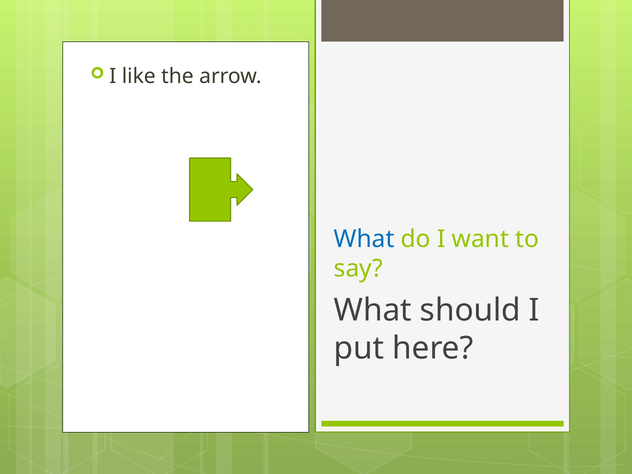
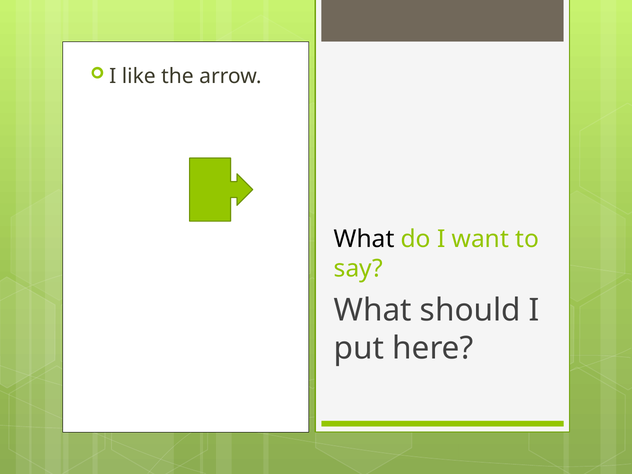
What at (364, 239) colour: blue -> black
